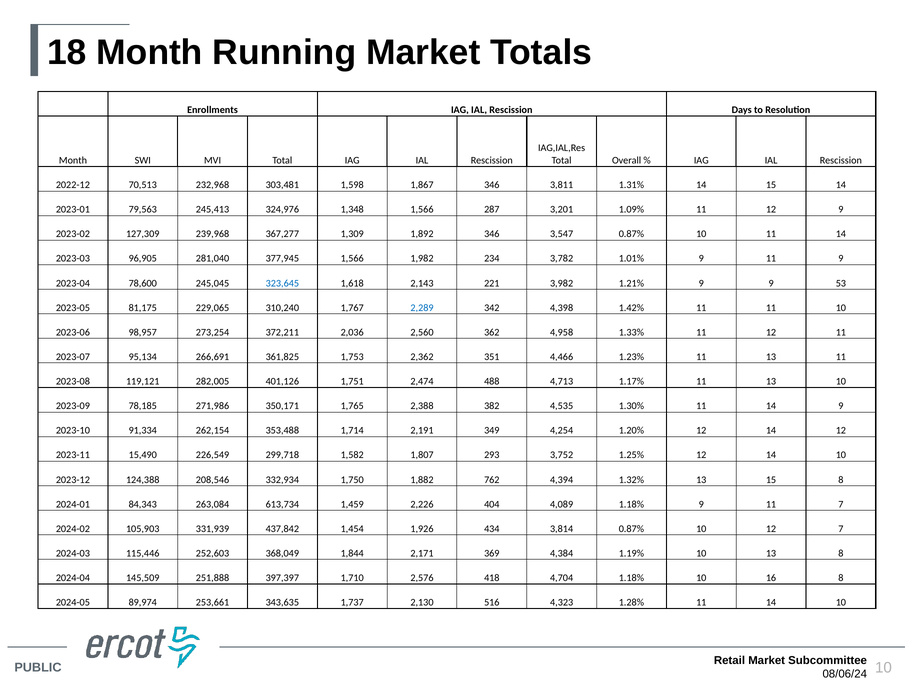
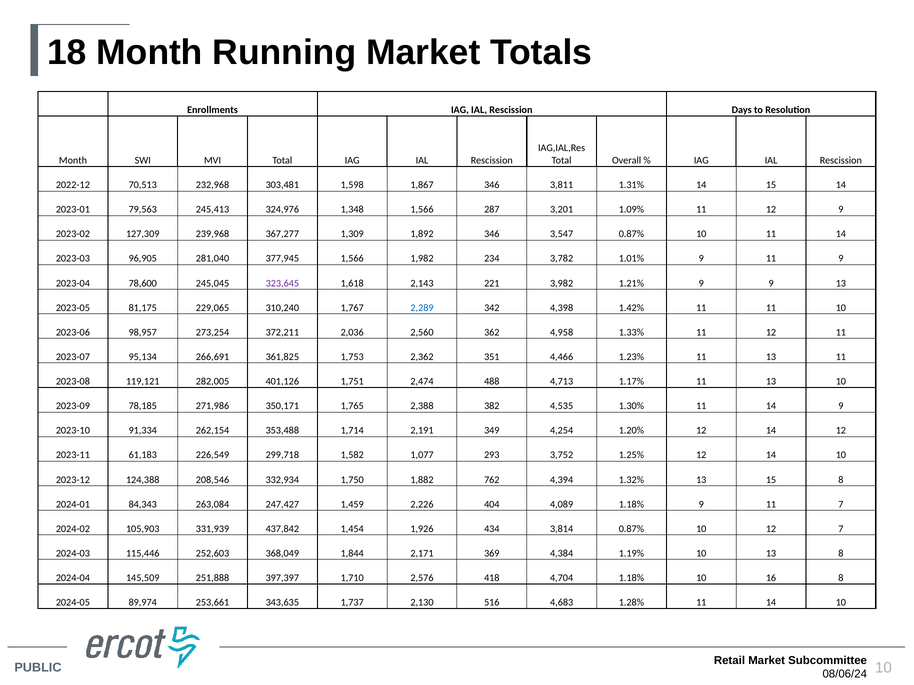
323,645 colour: blue -> purple
9 53: 53 -> 13
15,490: 15,490 -> 61,183
1,807: 1,807 -> 1,077
613,734: 613,734 -> 247,427
4,323: 4,323 -> 4,683
